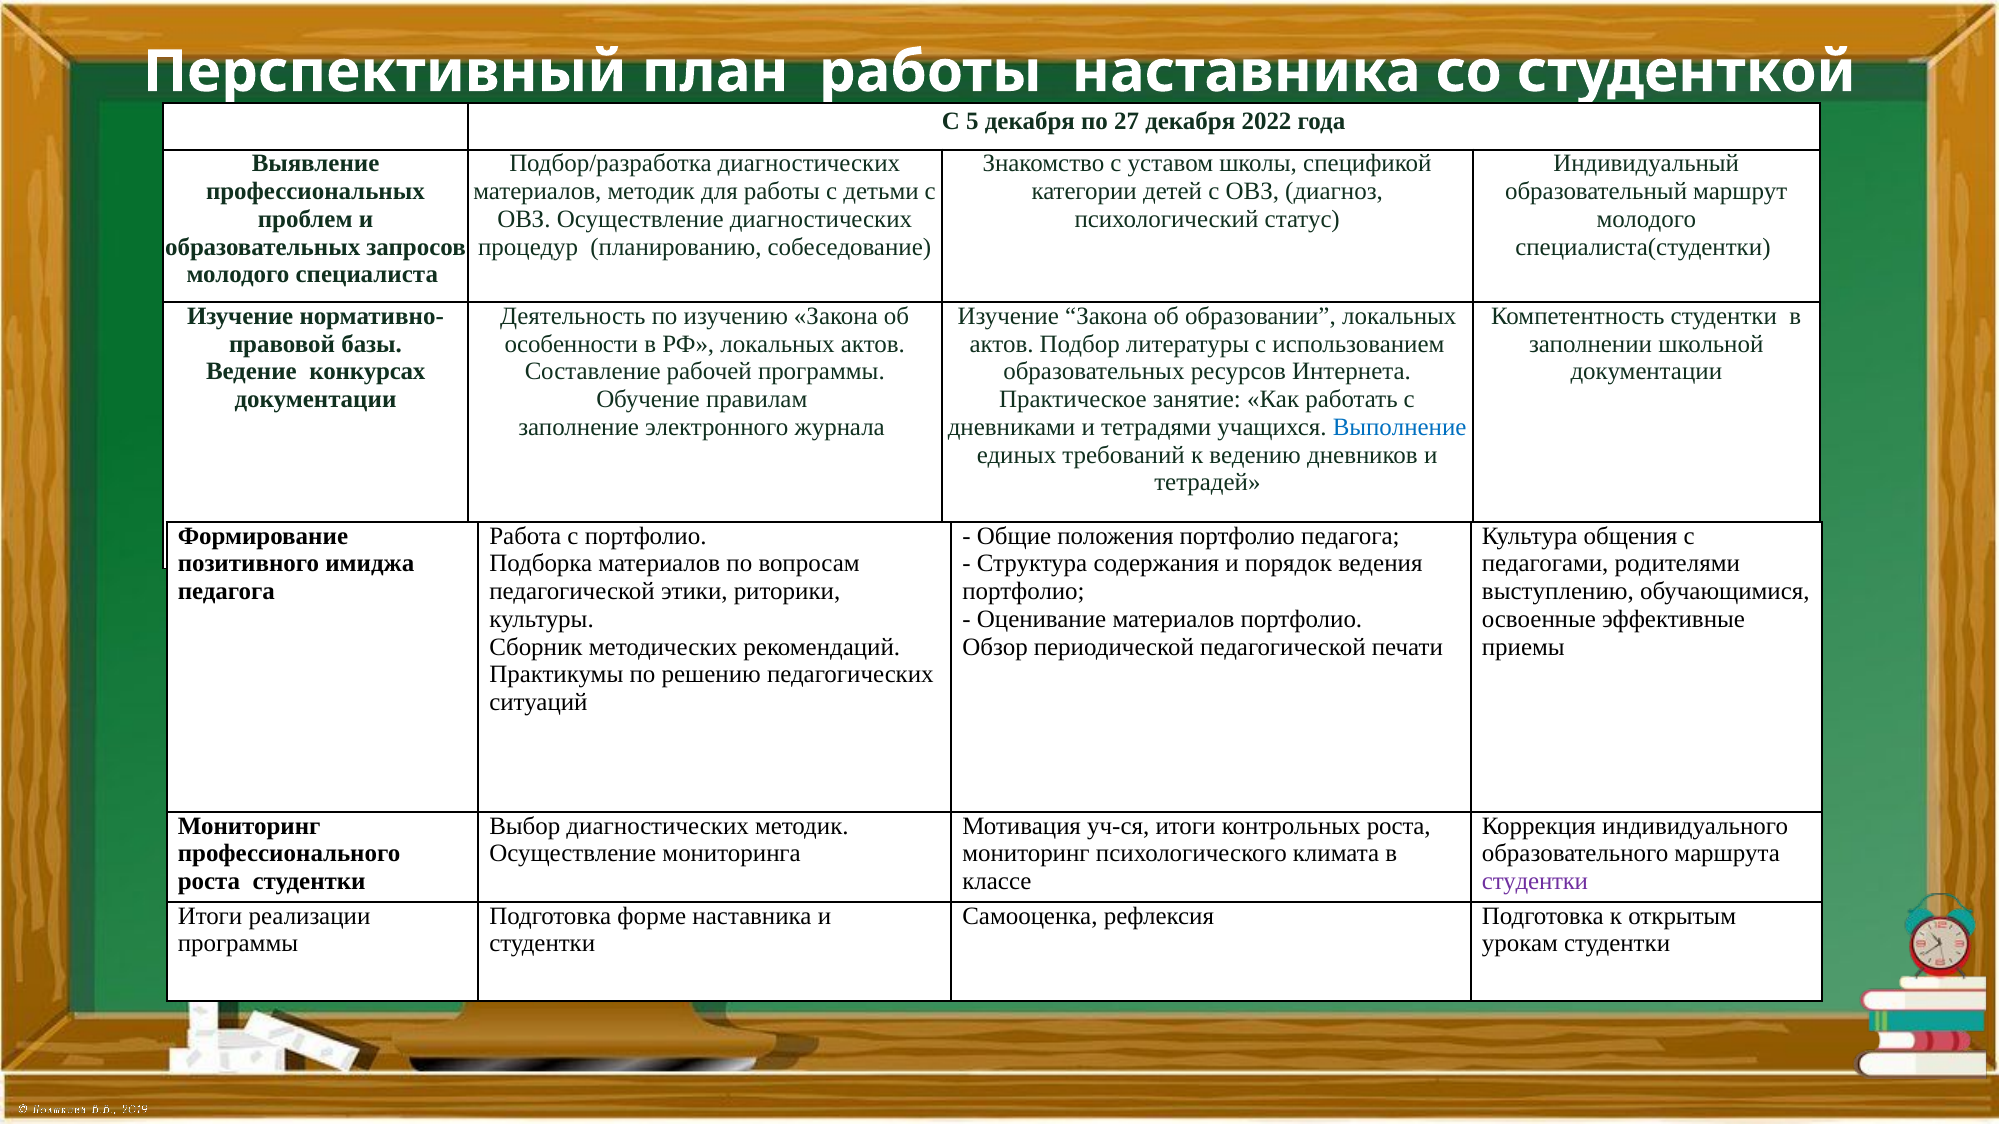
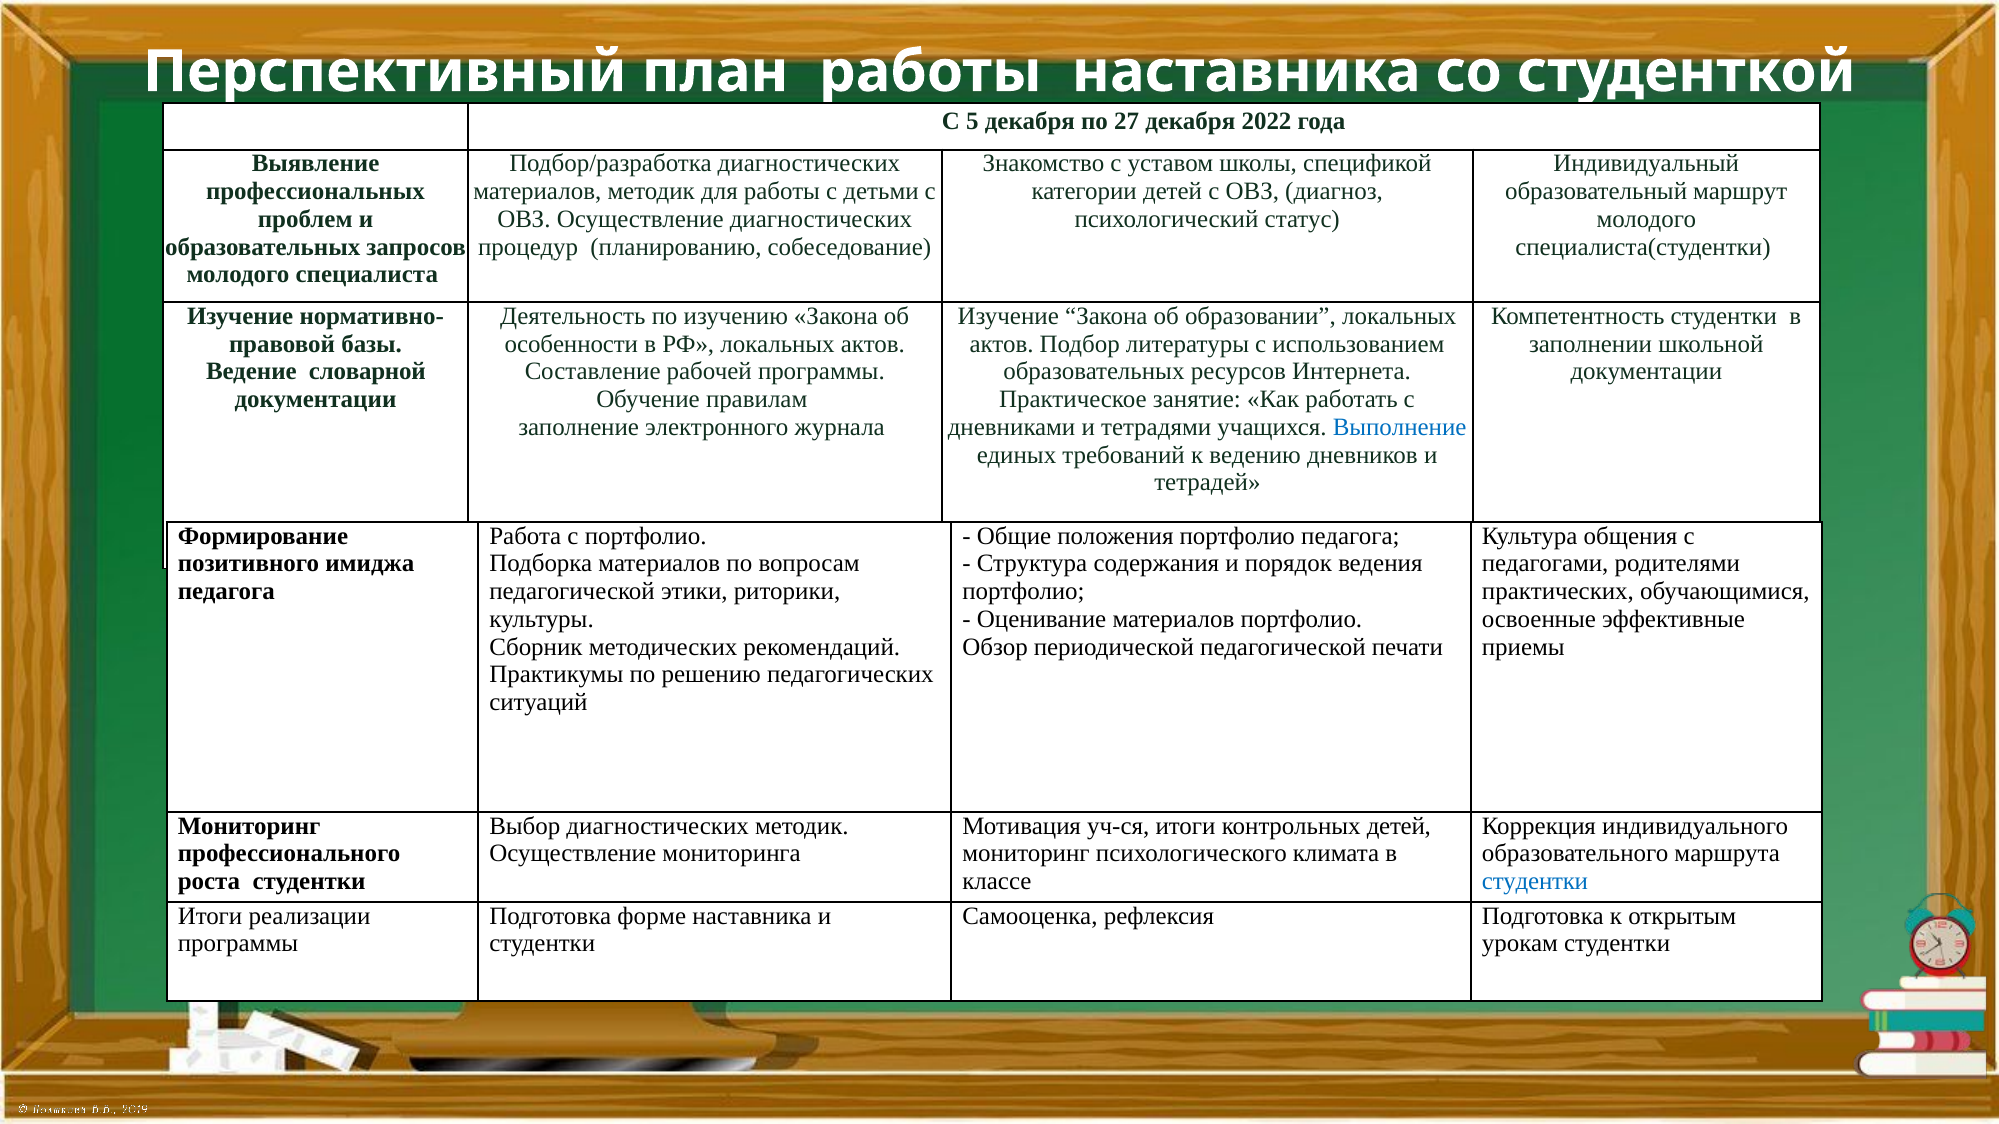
конкурсах: конкурсах -> словарной
выступлению: выступлению -> практических
контрольных роста: роста -> детей
студентки at (1535, 882) colour: purple -> blue
